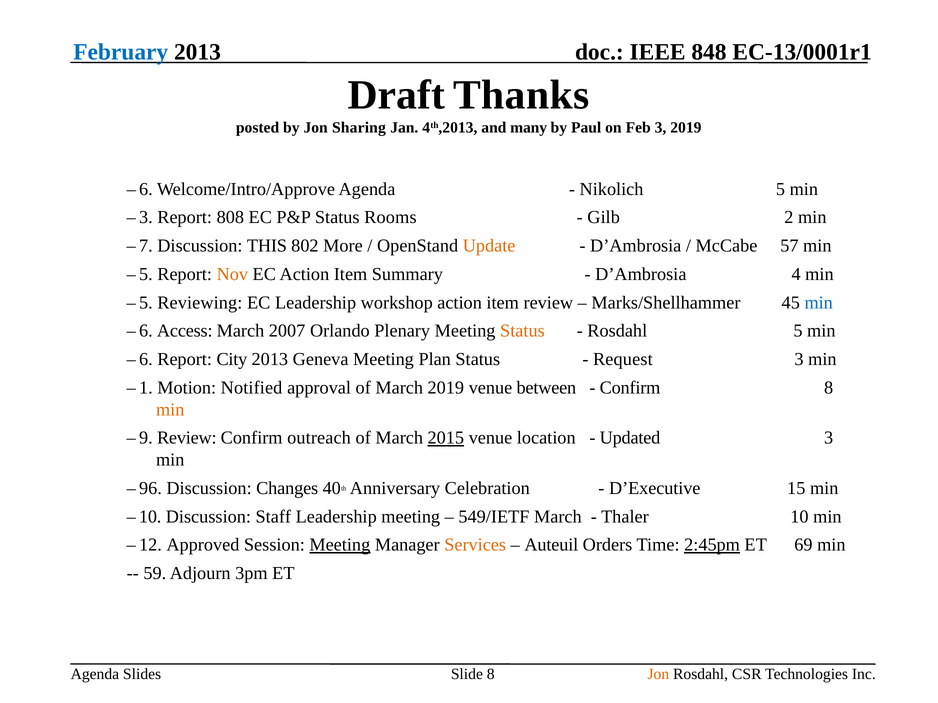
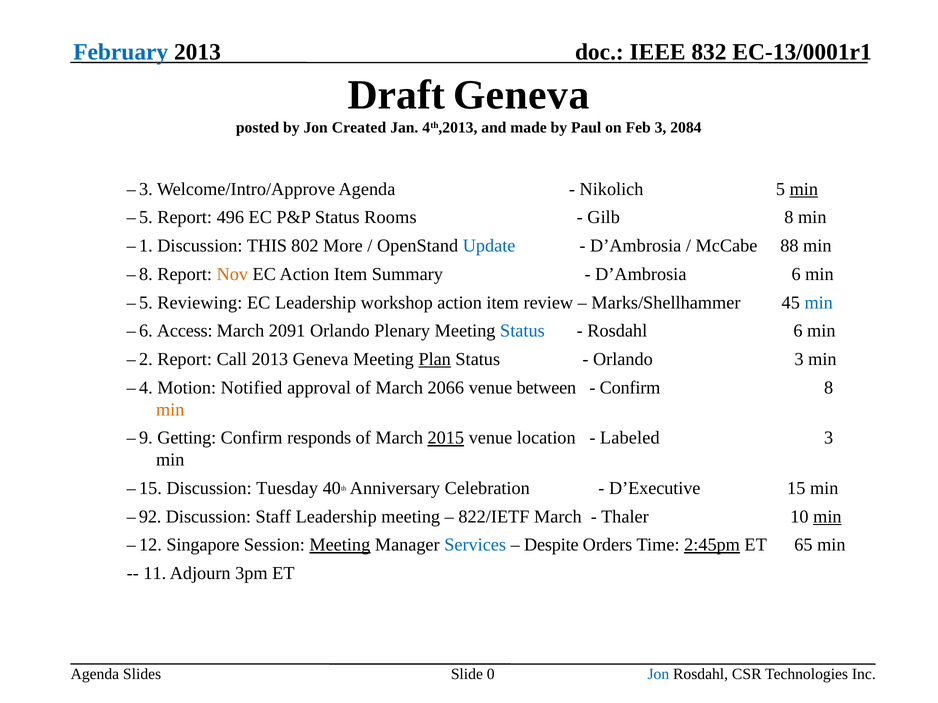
848: 848 -> 832
Draft Thanks: Thanks -> Geneva
Sharing: Sharing -> Created
many: many -> made
3 2019: 2019 -> 2084
6 at (146, 189): 6 -> 3
min at (804, 189) underline: none -> present
3 at (146, 218): 3 -> 5
808: 808 -> 496
Gilb 2: 2 -> 8
7: 7 -> 1
Update colour: orange -> blue
57: 57 -> 88
5 at (146, 274): 5 -> 8
D’Ambrosia 4: 4 -> 6
2007: 2007 -> 2091
Status at (522, 331) colour: orange -> blue
Rosdahl 5: 5 -> 6
6 at (146, 360): 6 -> 2
City: City -> Call
Plan underline: none -> present
Request at (623, 360): Request -> Orlando
1: 1 -> 4
March 2019: 2019 -> 2066
9 Review: Review -> Getting
outreach: outreach -> responds
Updated: Updated -> Labeled
96 at (150, 489): 96 -> 15
Changes: Changes -> Tuesday
10 at (150, 517): 10 -> 92
549/IETF: 549/IETF -> 822/IETF
min at (827, 517) underline: none -> present
Approved: Approved -> Singapore
Services colour: orange -> blue
Auteuil: Auteuil -> Despite
69: 69 -> 65
59: 59 -> 11
Slide 8: 8 -> 0
Jon at (658, 675) colour: orange -> blue
